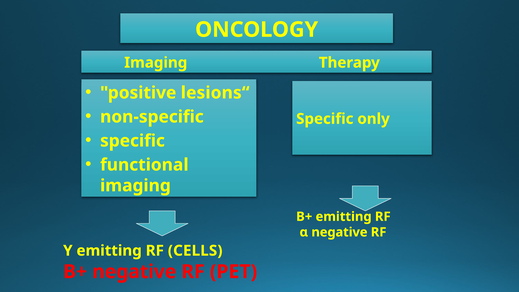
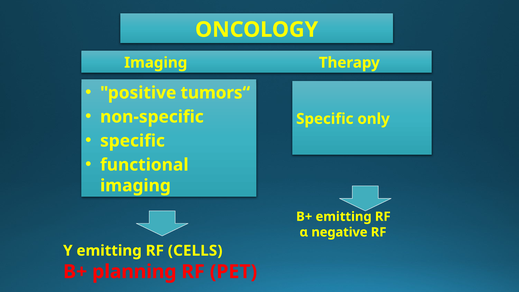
lesions“: lesions“ -> tumors“
Β+ negative: negative -> planning
